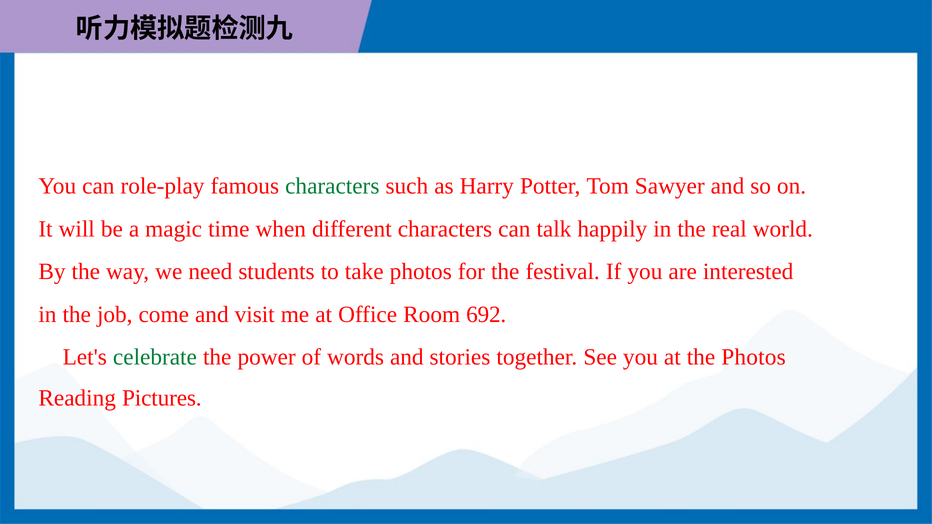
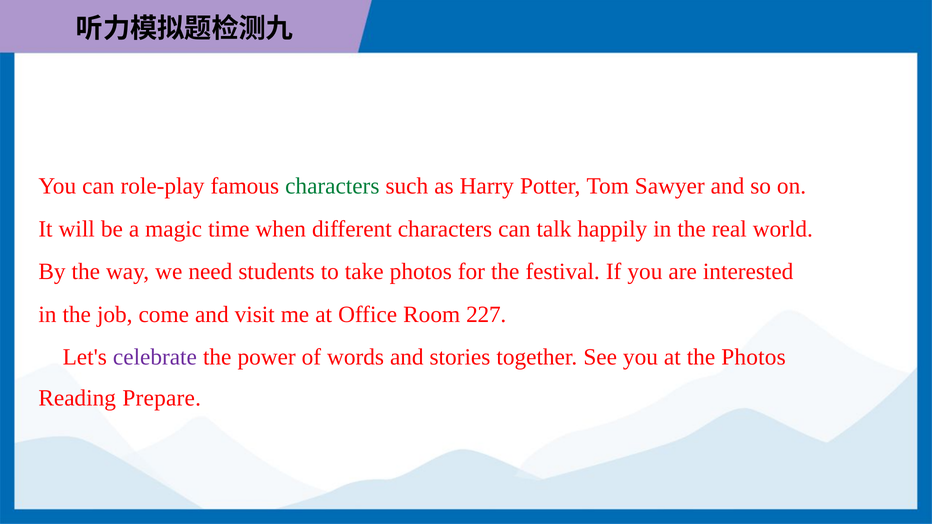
692: 692 -> 227
celebrate colour: green -> purple
Pictures: Pictures -> Prepare
